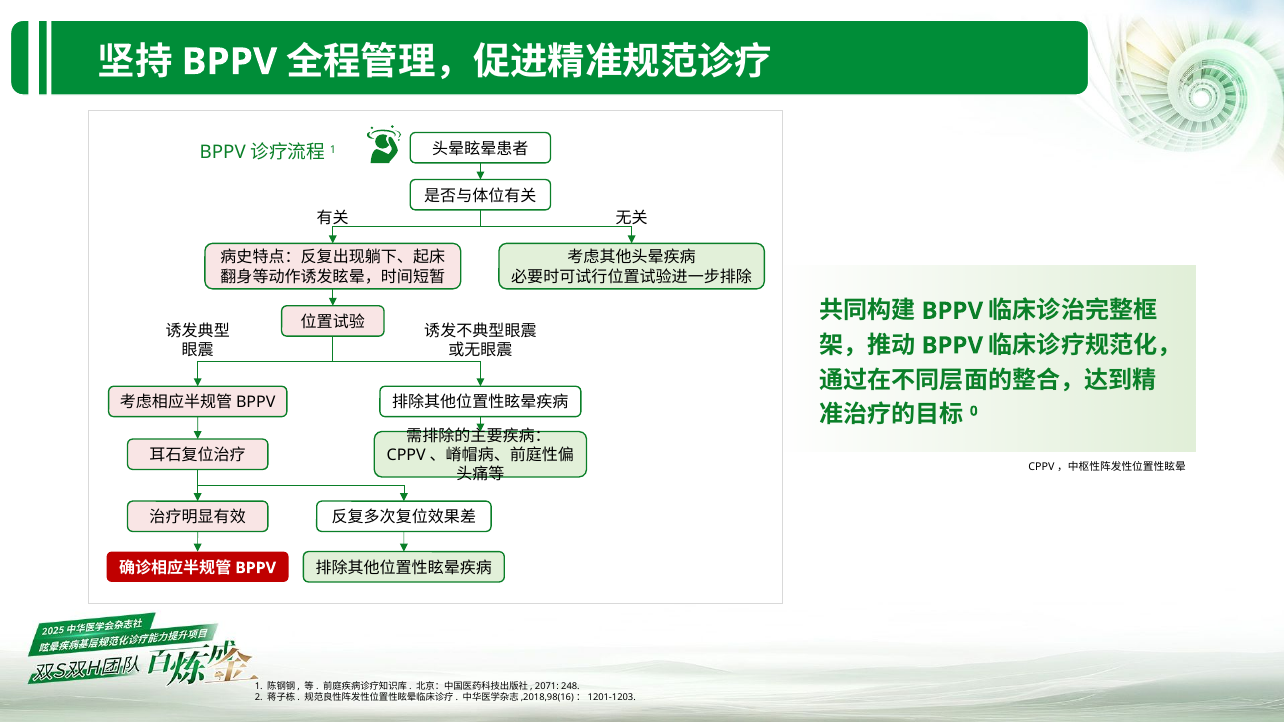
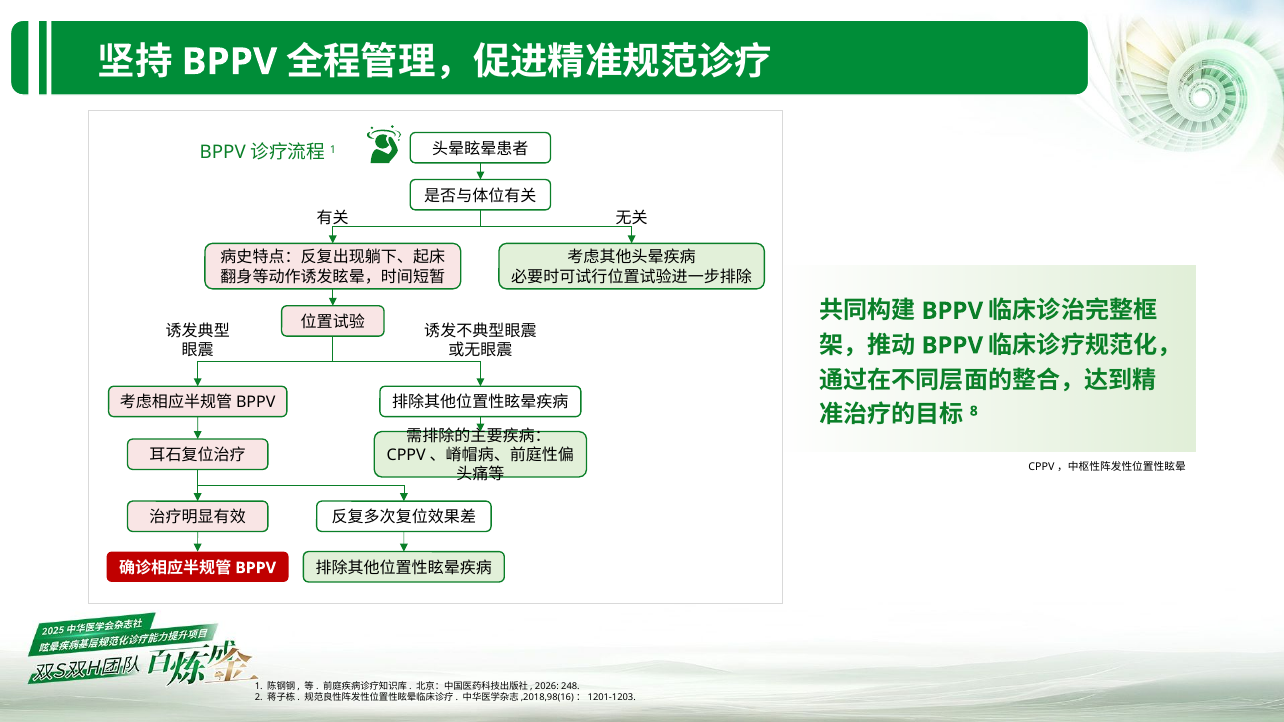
0: 0 -> 8
2071: 2071 -> 2026
